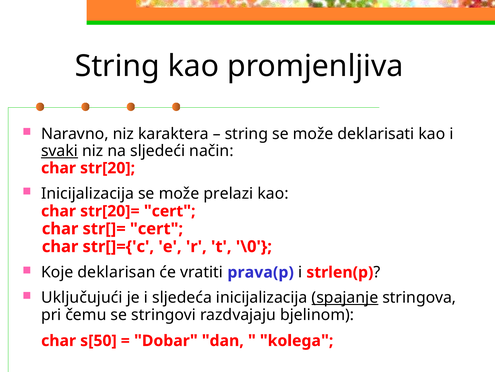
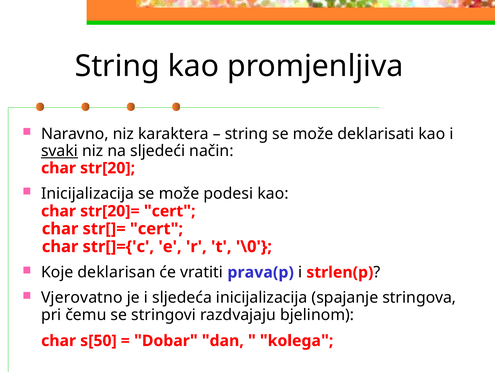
prelazi: prelazi -> podesi
Uključujući: Uključujući -> Vjerovatno
spajanje underline: present -> none
